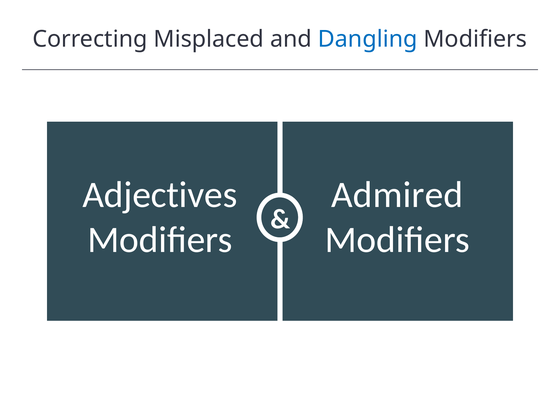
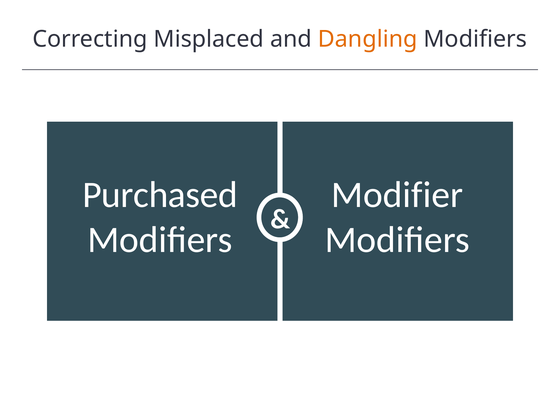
Dangling colour: blue -> orange
Adjectives: Adjectives -> Purchased
Admired: Admired -> Modifier
